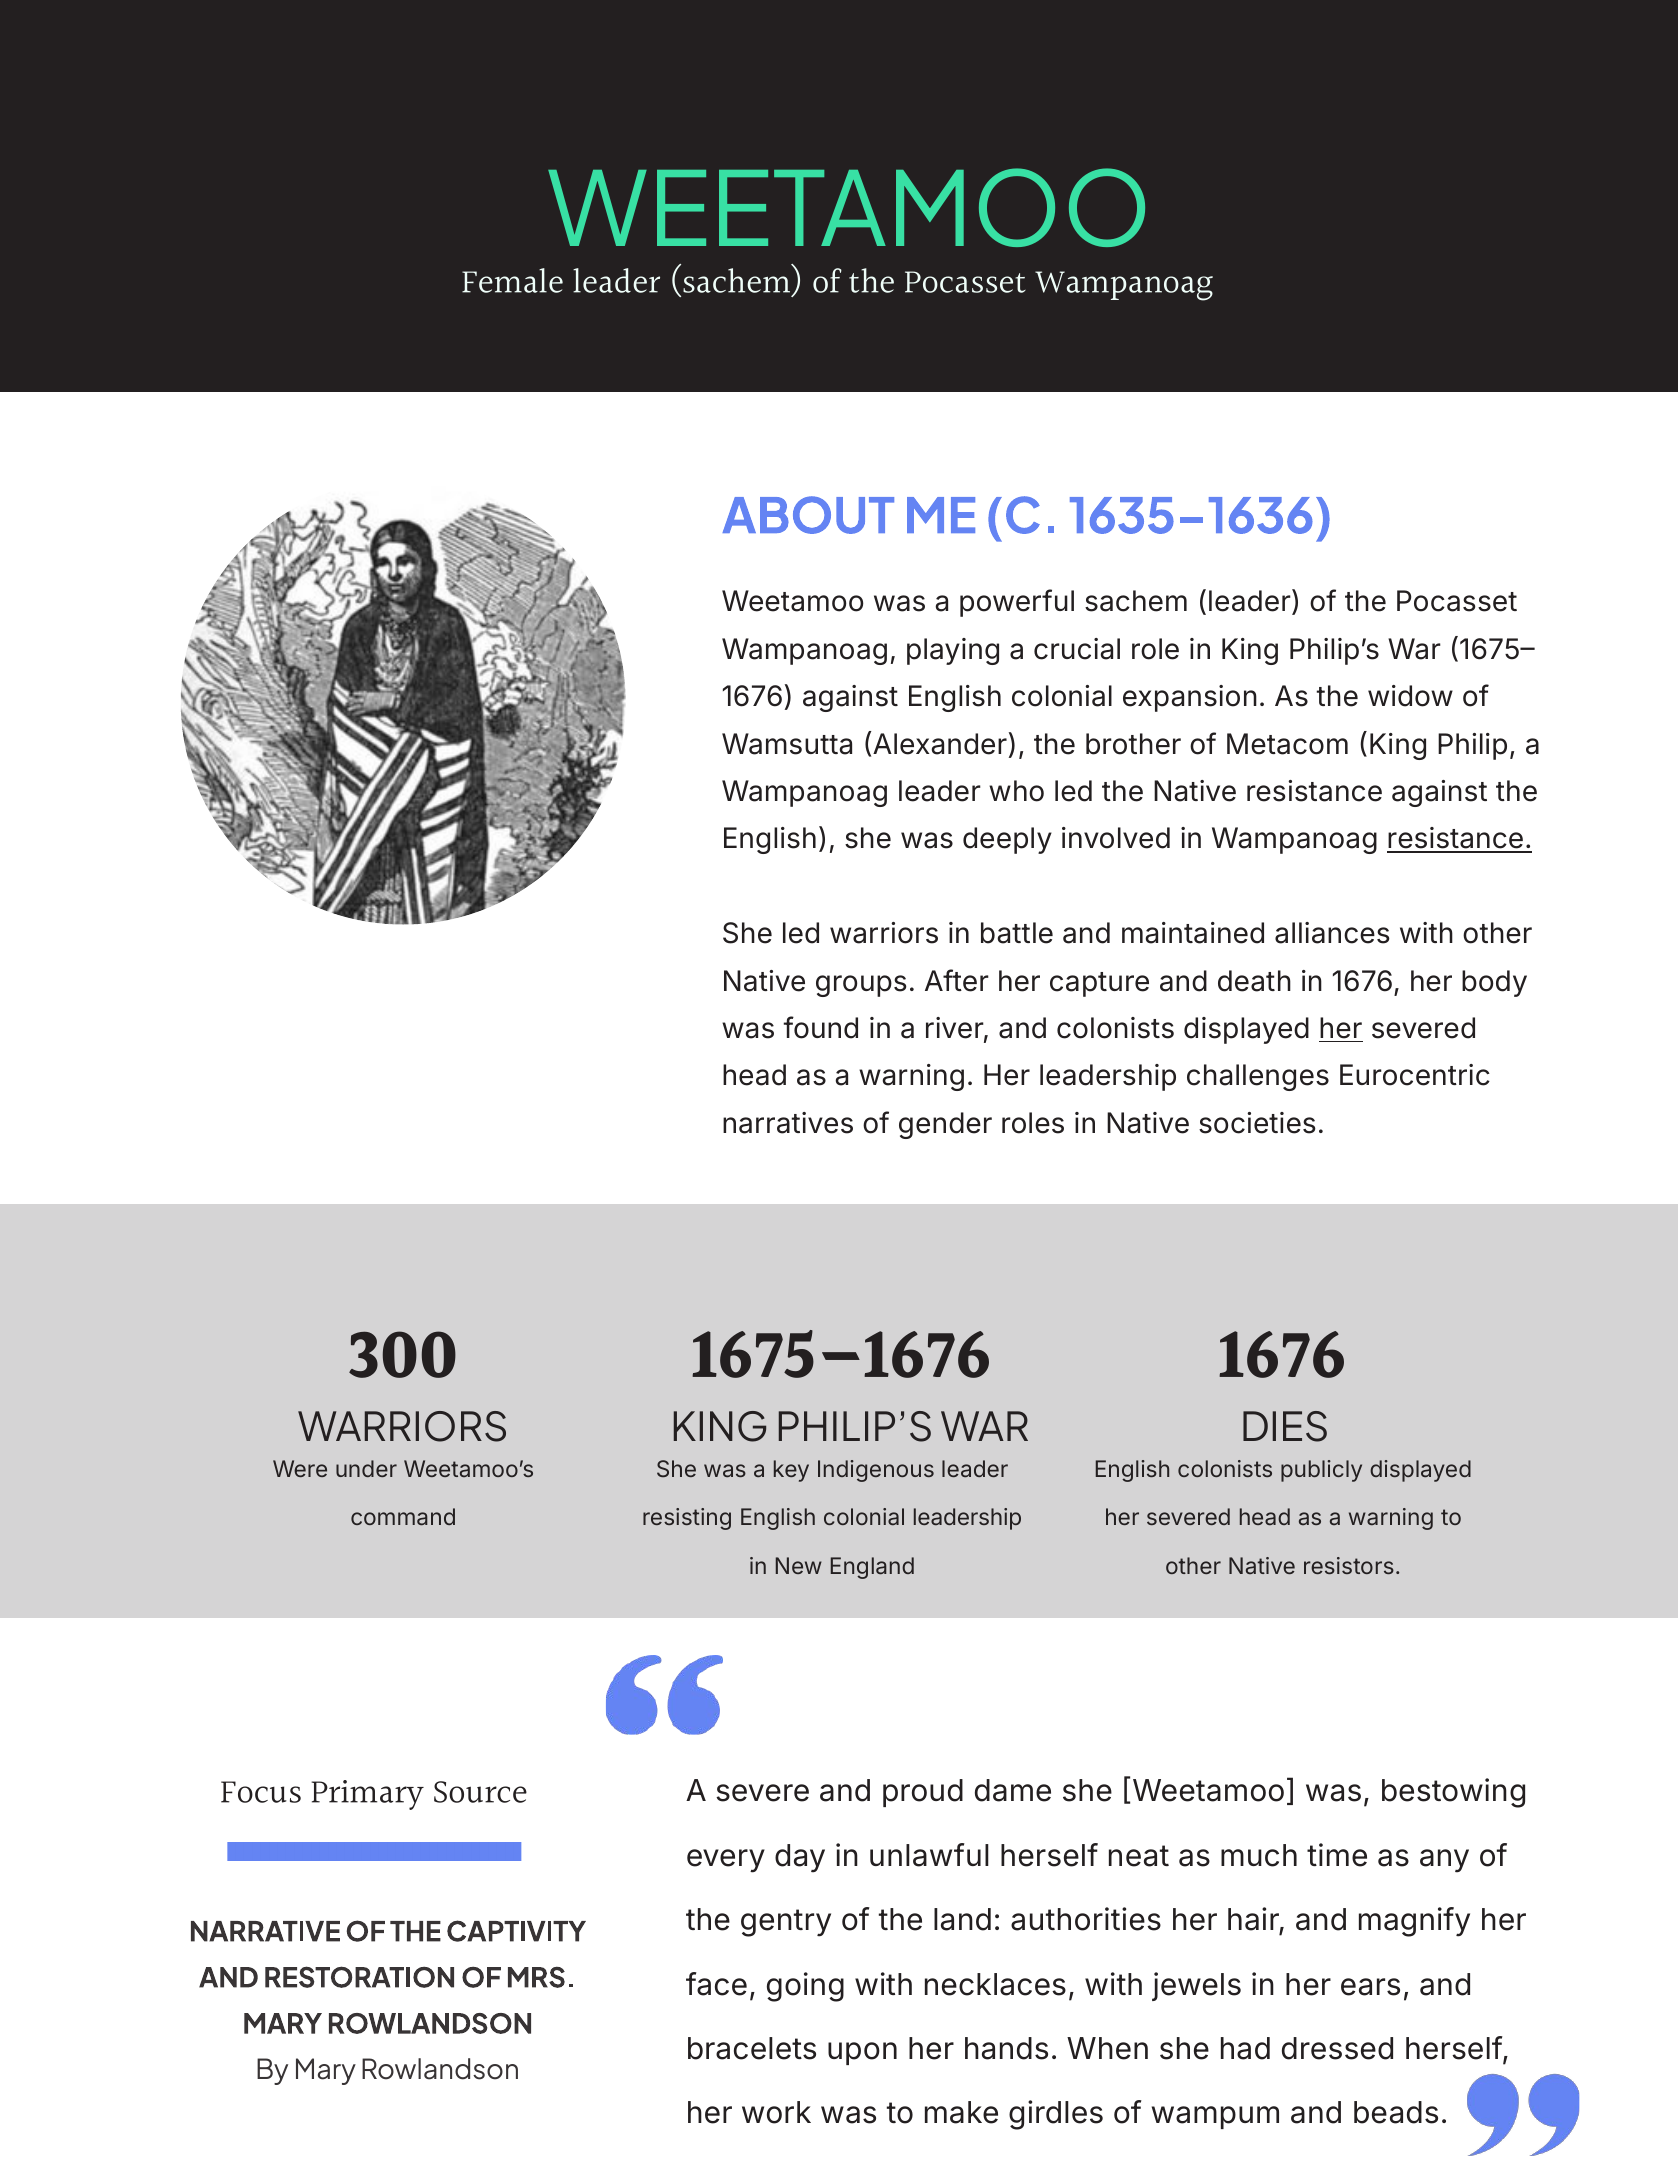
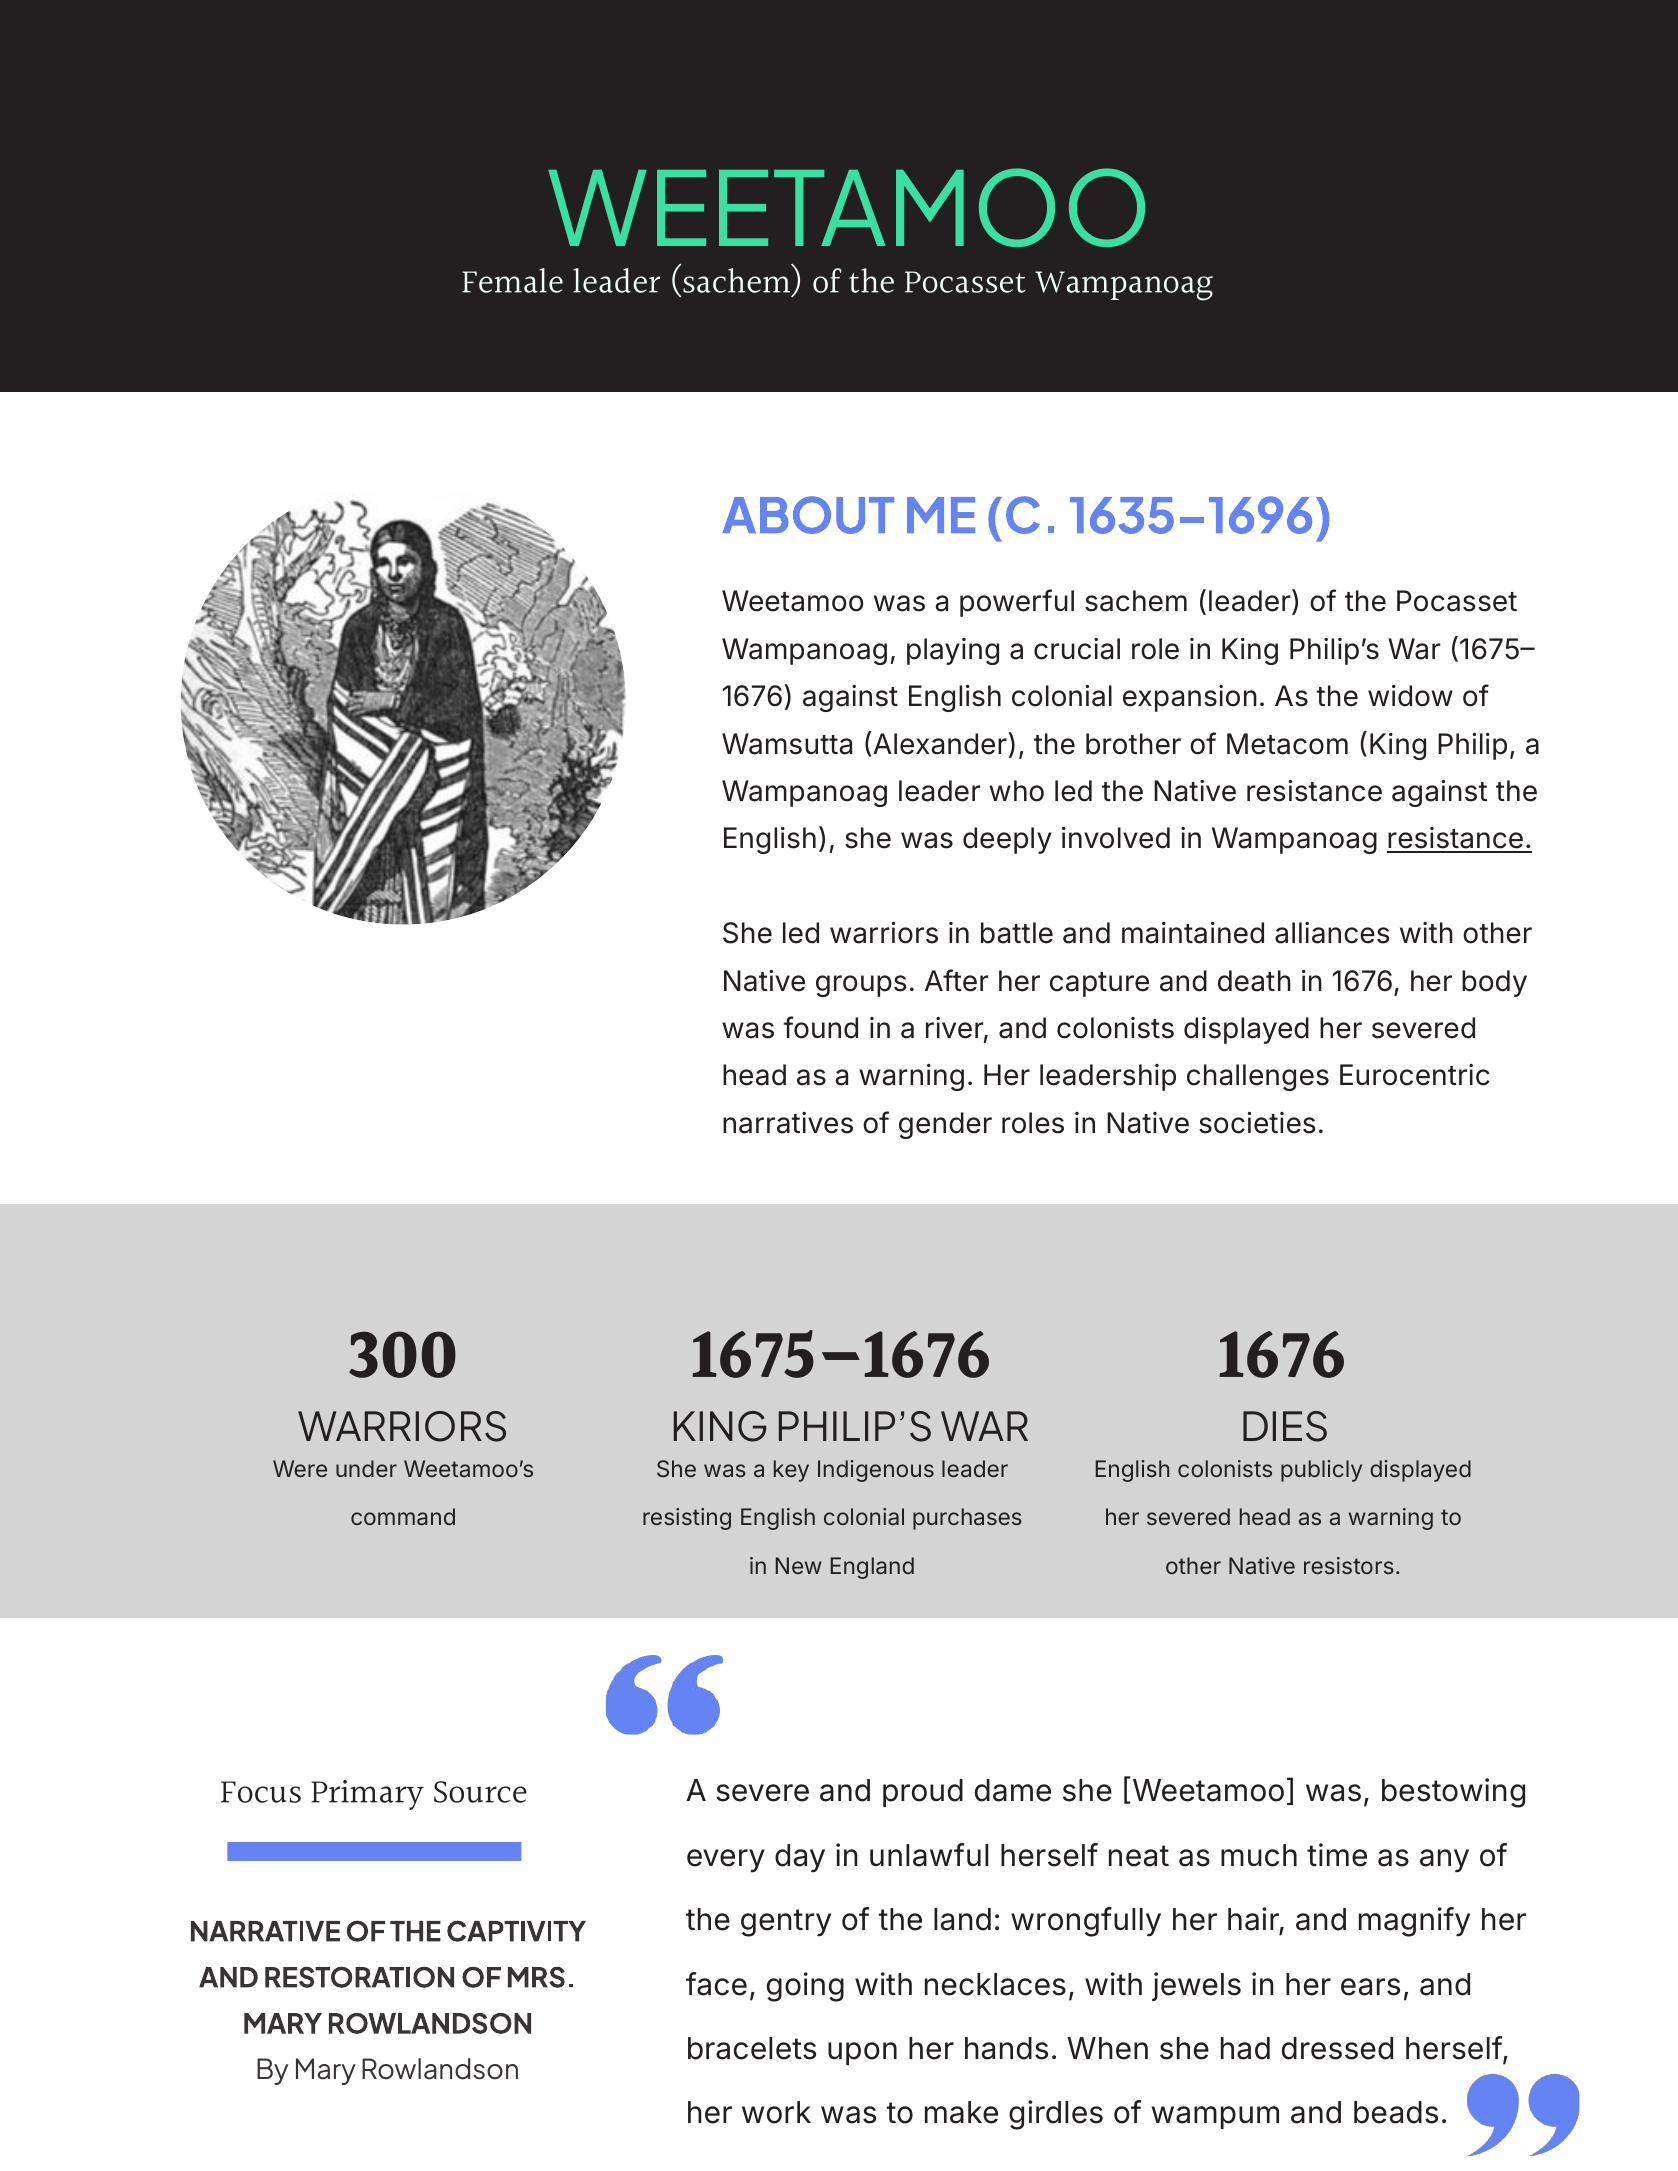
1635–1636: 1635–1636 -> 1635–1696
her at (1341, 1030) underline: present -> none
colonial leadership: leadership -> purchases
authorities: authorities -> wrongfully
